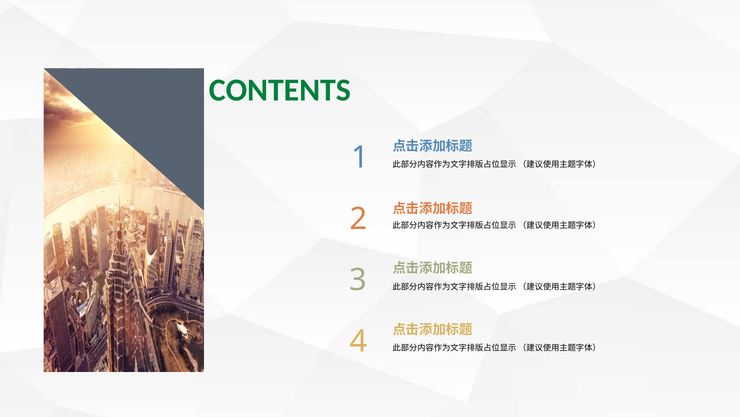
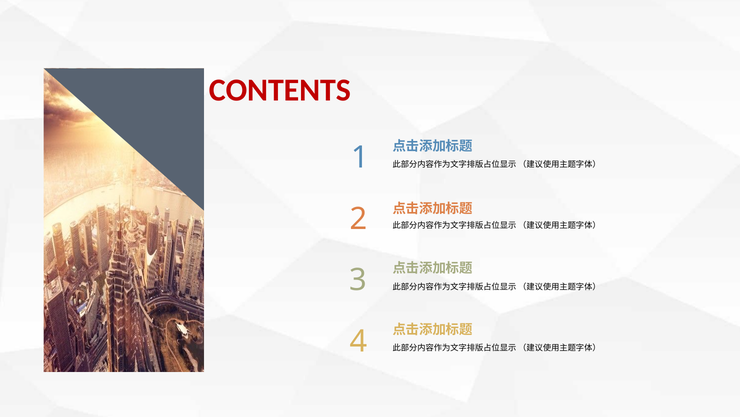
CONTENTS colour: green -> red
